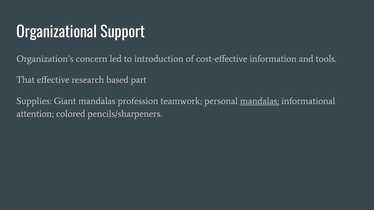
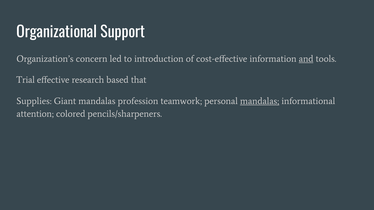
and underline: none -> present
That: That -> Trial
part: part -> that
